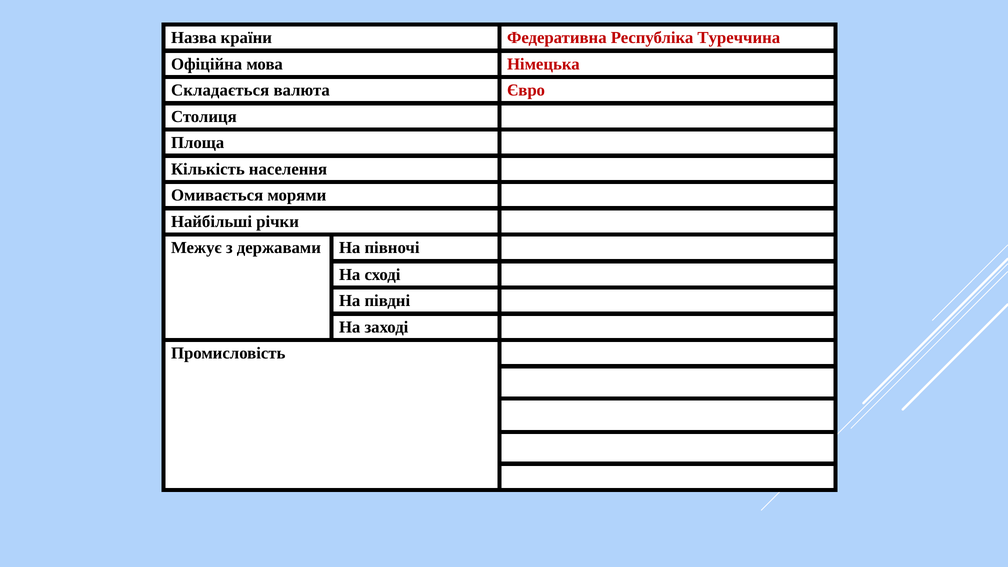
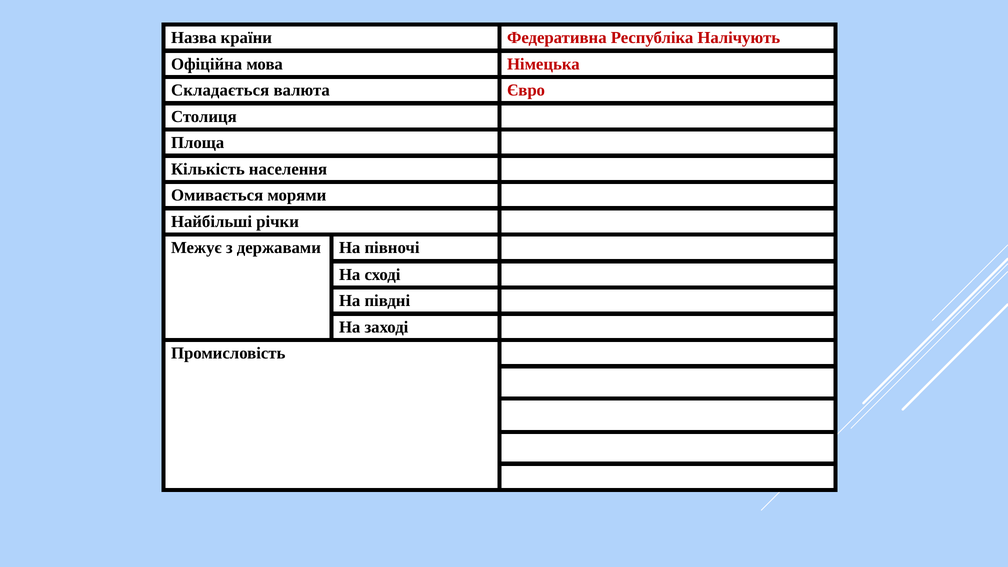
Туреччина: Туреччина -> Налічують
